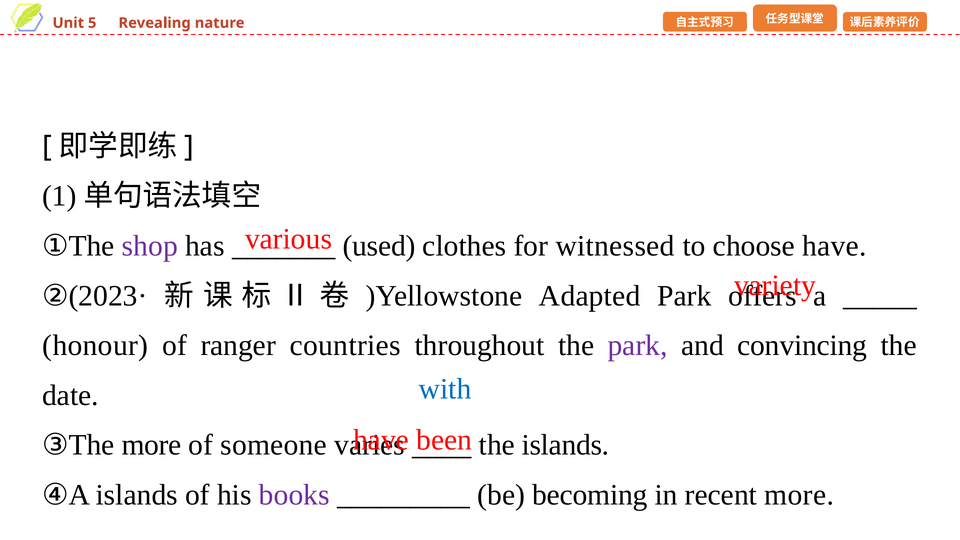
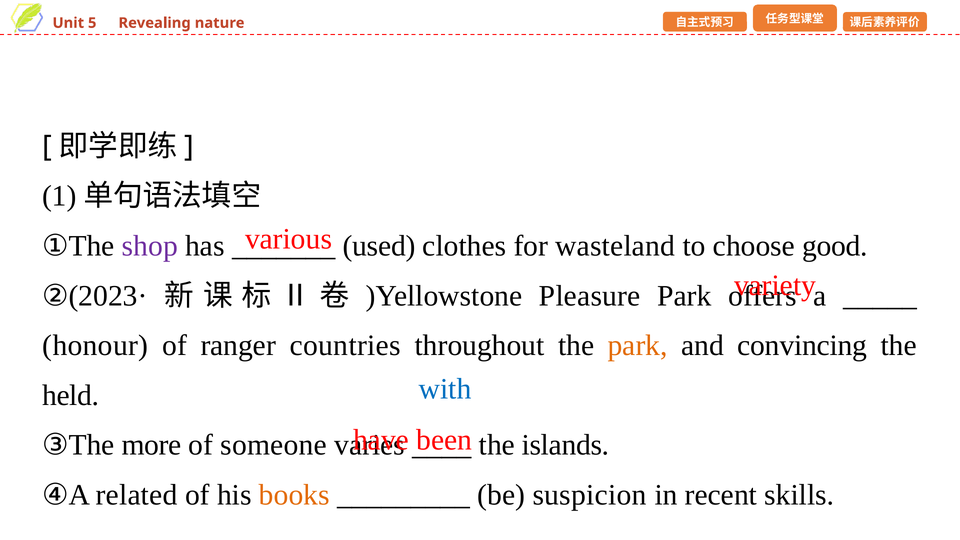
witnessed: witnessed -> wasteland
choose have: have -> good
Adapted: Adapted -> Pleasure
park at (638, 345) colour: purple -> orange
date: date -> held
④A islands: islands -> related
books colour: purple -> orange
becoming: becoming -> suspicion
recent more: more -> skills
